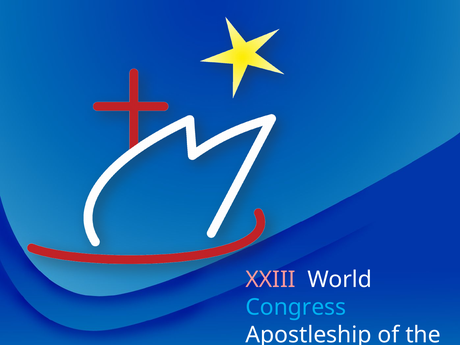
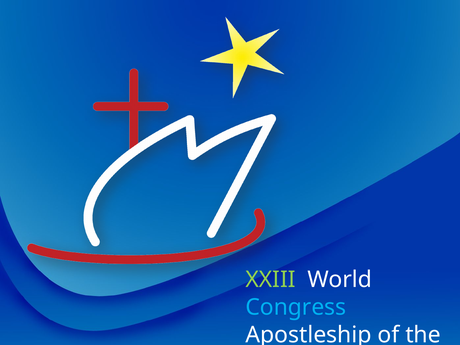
XXIII colour: pink -> light green
